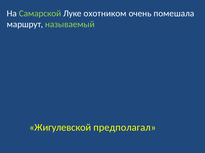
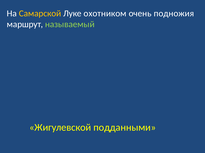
Самарской colour: light green -> yellow
помешала: помешала -> подножия
предполагал: предполагал -> подданными
